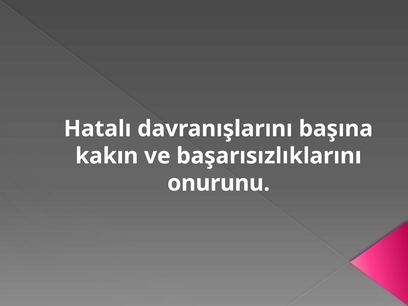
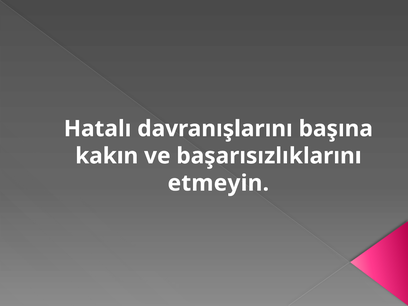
onurunu: onurunu -> etmeyin
